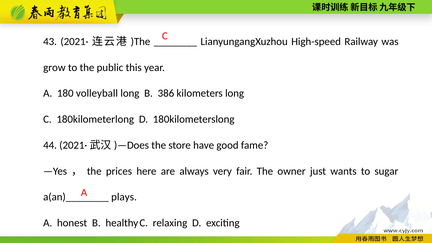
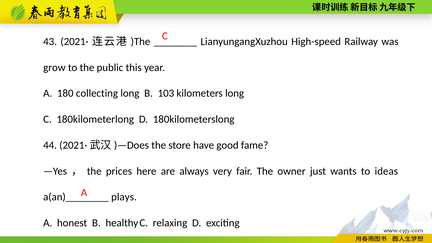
volleyball: volleyball -> collecting
386: 386 -> 103
sugar: sugar -> ideas
